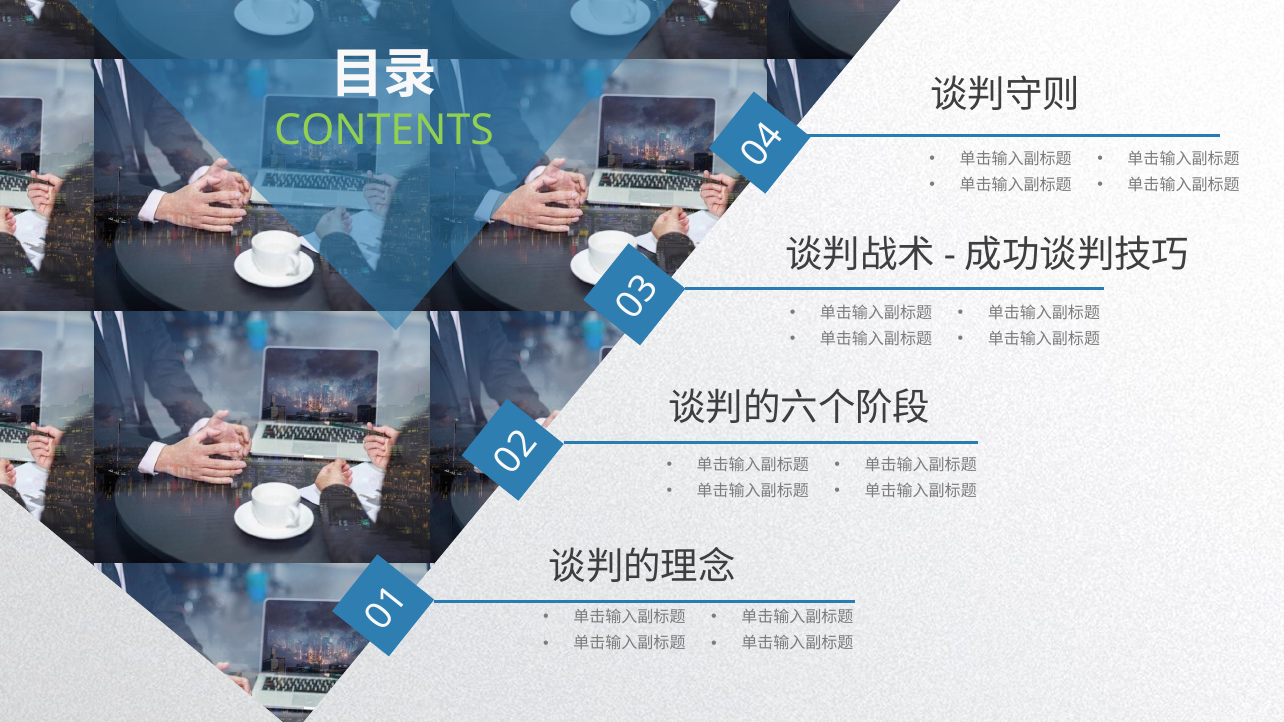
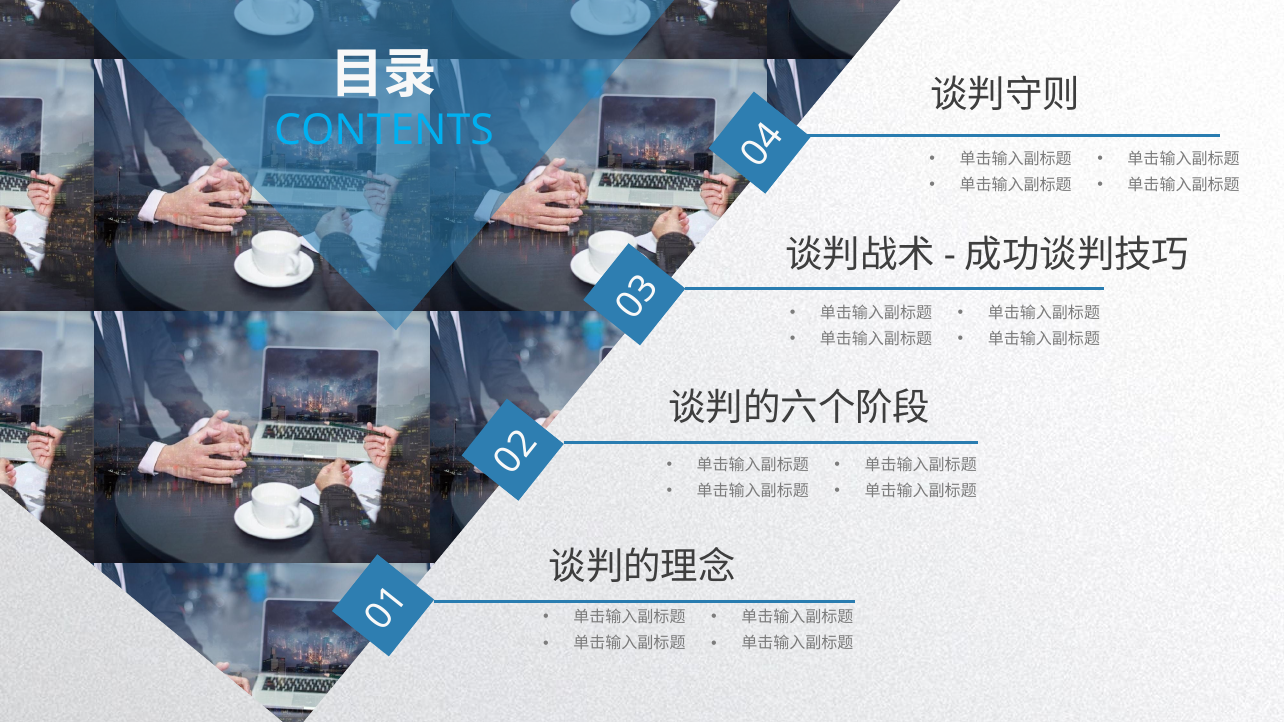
CONTENTS colour: light green -> light blue
